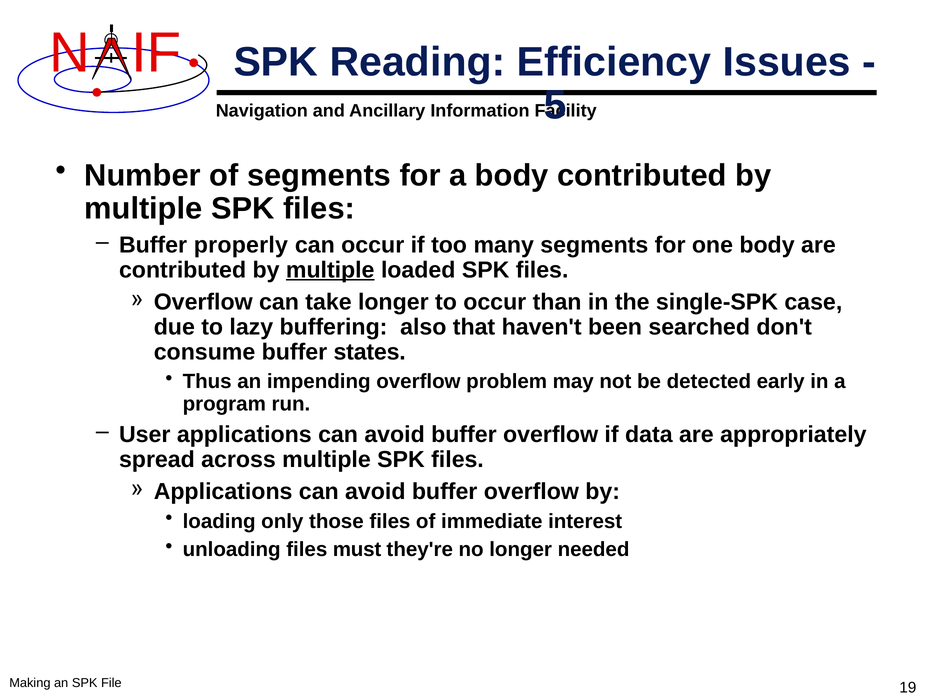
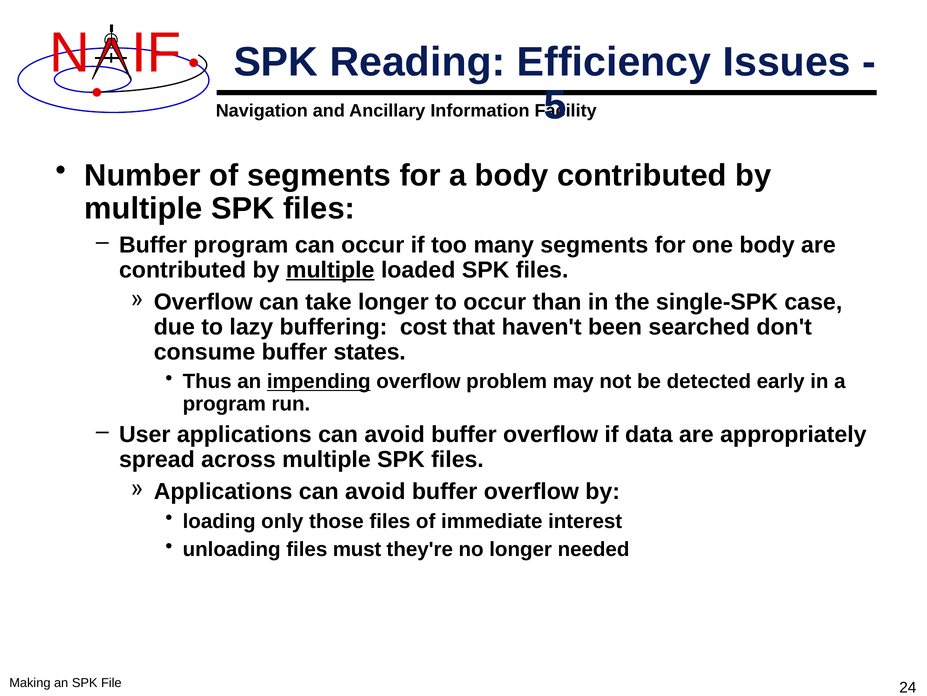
Buffer properly: properly -> program
also: also -> cost
impending underline: none -> present
19: 19 -> 24
